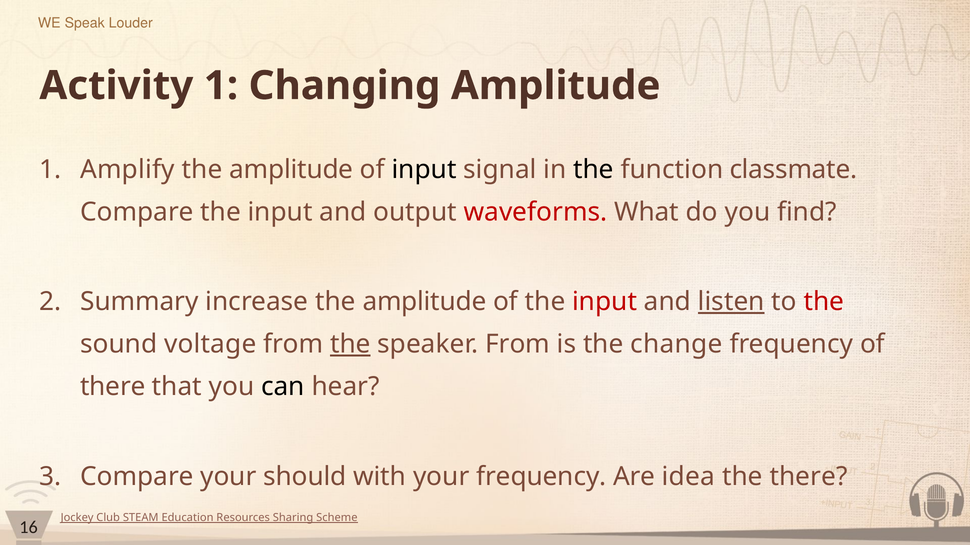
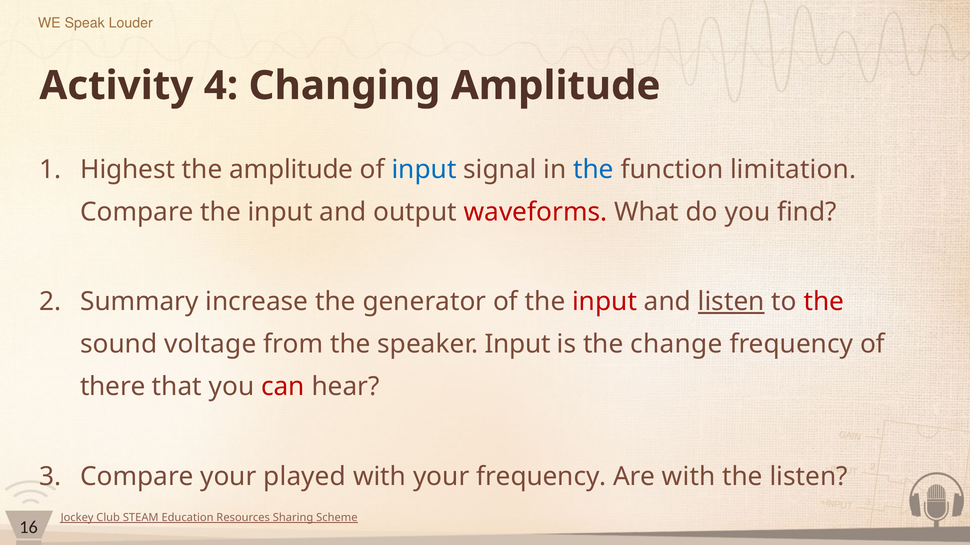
Activity 1: 1 -> 4
Amplify: Amplify -> Highest
input at (424, 170) colour: black -> blue
the at (594, 170) colour: black -> blue
classmate: classmate -> limitation
increase the amplitude: amplitude -> generator
the at (350, 345) underline: present -> none
speaker From: From -> Input
can colour: black -> red
should: should -> played
Are idea: idea -> with
the there: there -> listen
